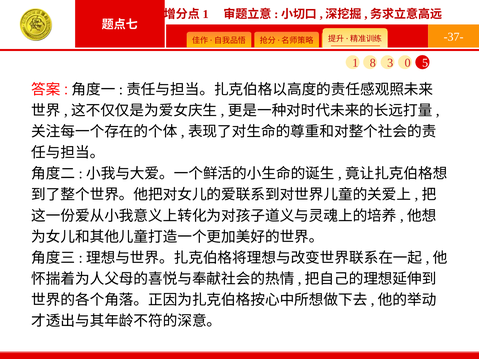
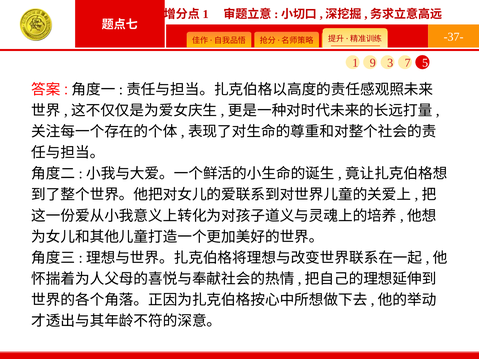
8: 8 -> 9
0: 0 -> 7
